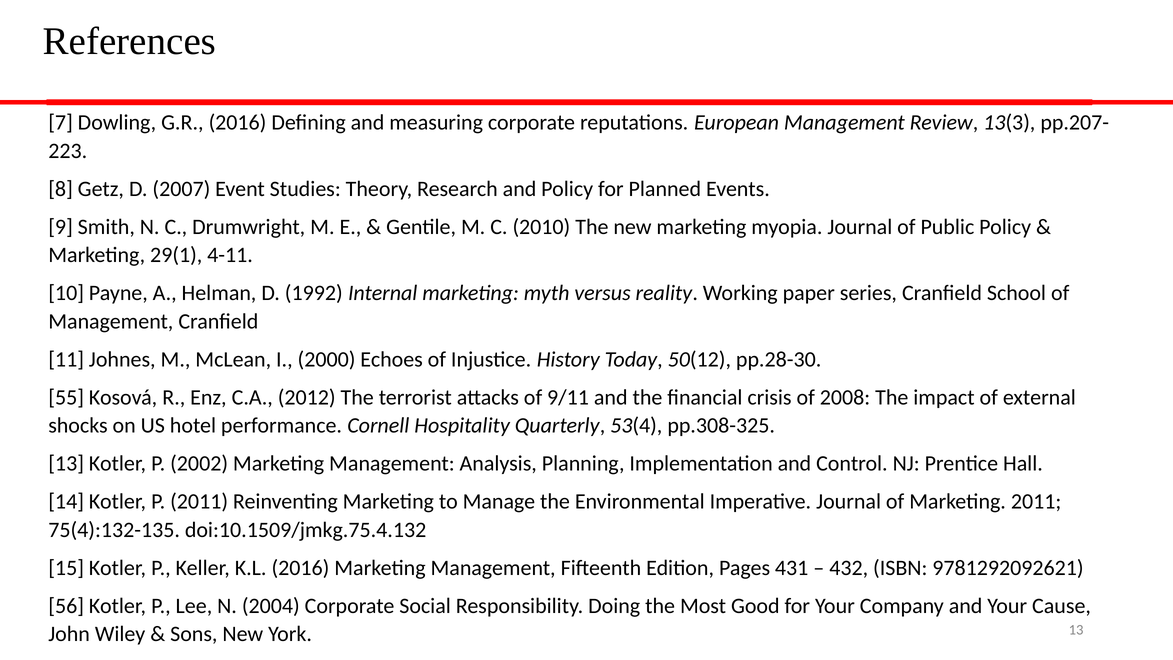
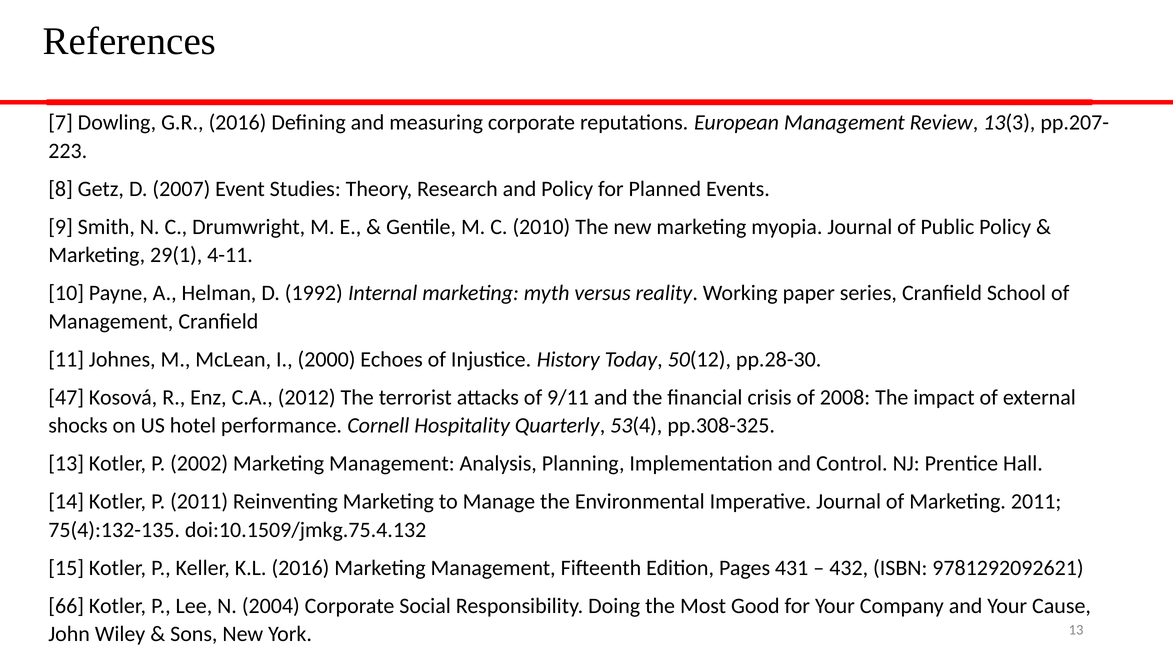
55: 55 -> 47
56: 56 -> 66
